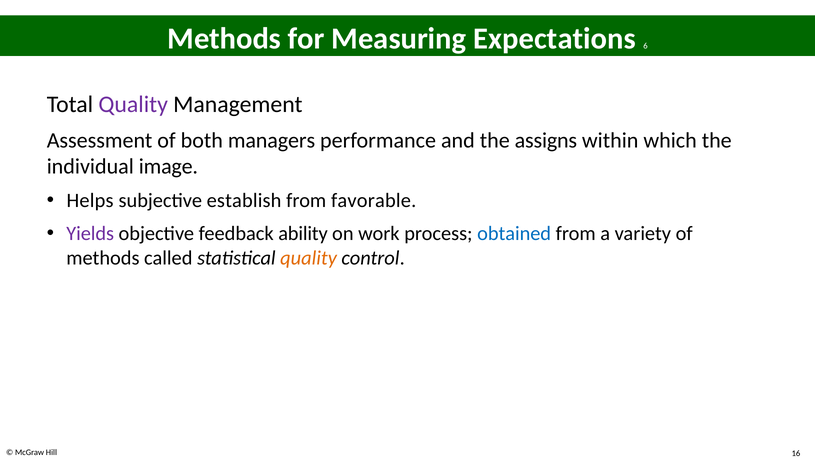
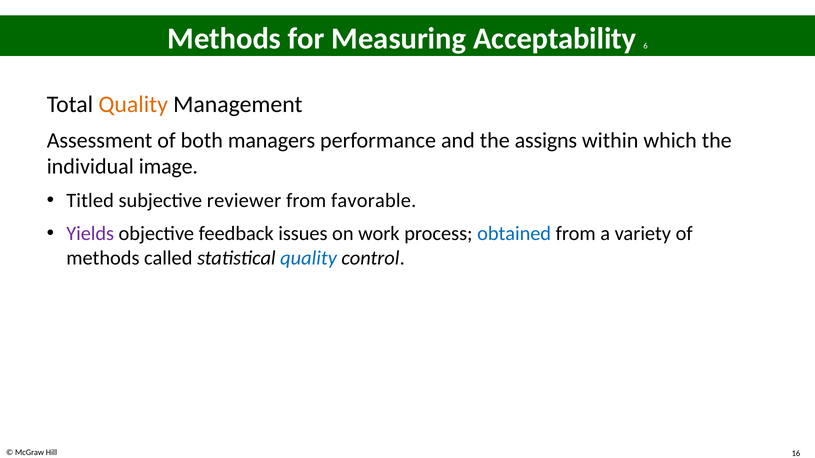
Expectations: Expectations -> Acceptability
Quality at (133, 105) colour: purple -> orange
Helps: Helps -> Titled
establish: establish -> reviewer
ability: ability -> issues
quality at (309, 258) colour: orange -> blue
